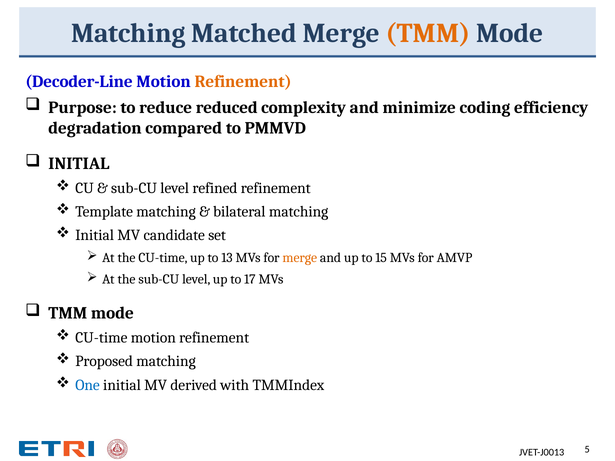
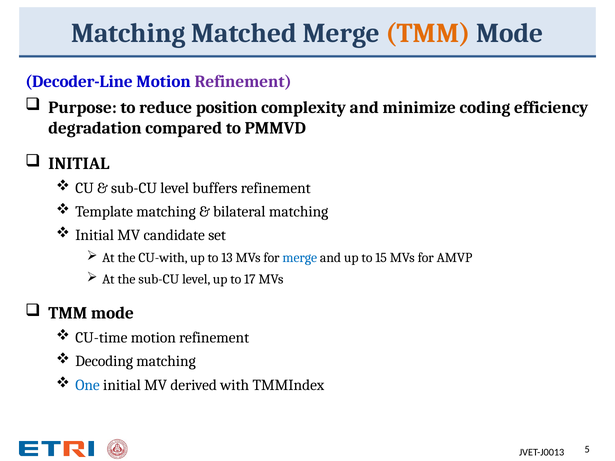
Refinement at (243, 82) colour: orange -> purple
reduced: reduced -> position
refined: refined -> buffers
the CU-time: CU-time -> CU-with
merge at (300, 258) colour: orange -> blue
Proposed: Proposed -> Decoding
